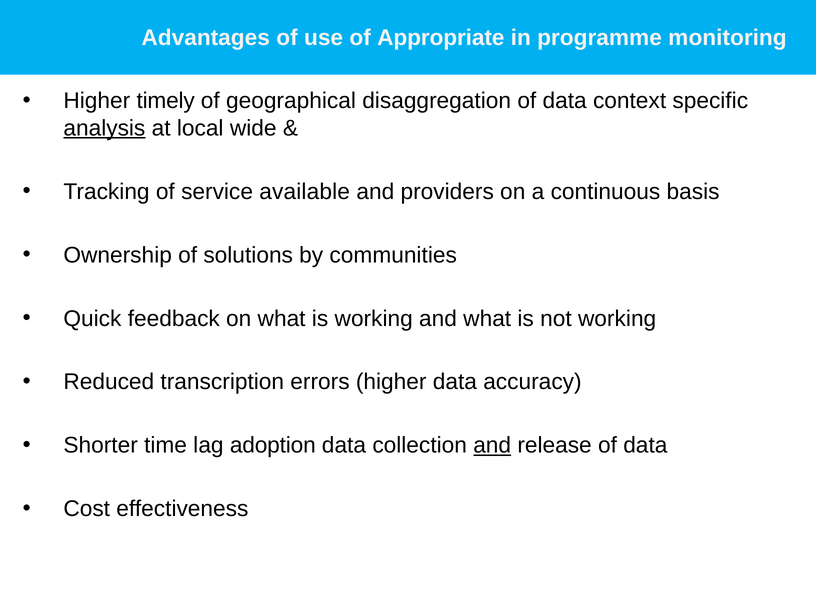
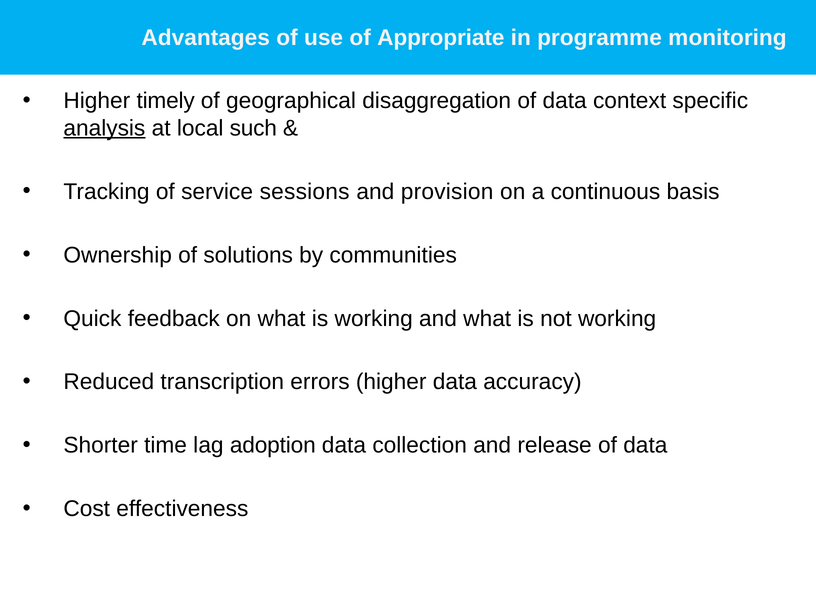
wide: wide -> such
available: available -> sessions
providers: providers -> provision
and at (492, 445) underline: present -> none
